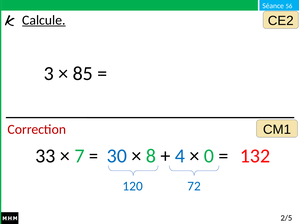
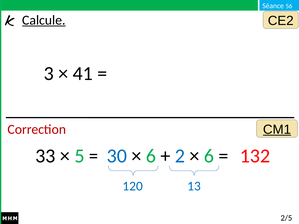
85: 85 -> 41
CM1 underline: none -> present
7: 7 -> 5
8 at (151, 156): 8 -> 6
4: 4 -> 2
0 at (209, 156): 0 -> 6
72: 72 -> 13
